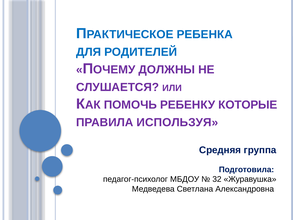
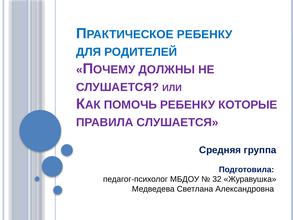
РЕБЕНКА at (205, 34): РЕБЕНКА -> РЕБЕНКУ
ПРАВИЛА ИСПОЛЬЗУЯ: ИСПОЛЬЗУЯ -> СЛУШАЕТСЯ
